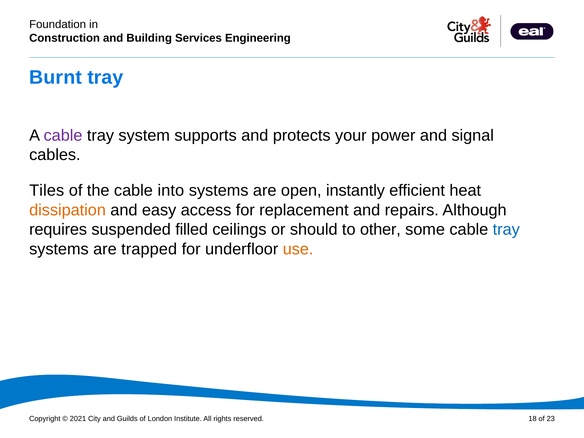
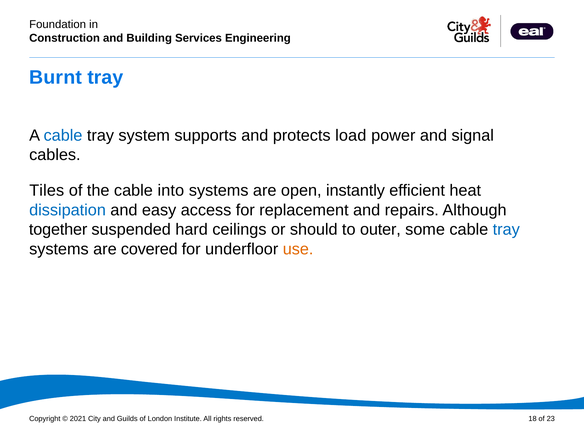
cable at (63, 135) colour: purple -> blue
your: your -> load
dissipation colour: orange -> blue
requires: requires -> together
filled: filled -> hard
other: other -> outer
trapped: trapped -> covered
